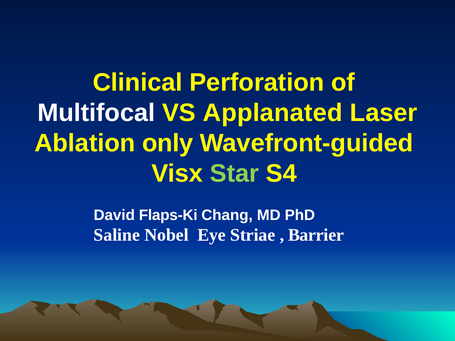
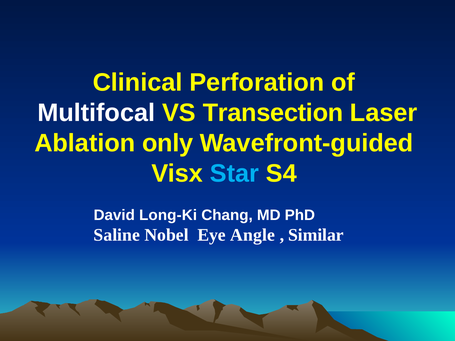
Applanated: Applanated -> Transection
Star colour: light green -> light blue
Flaps-Ki: Flaps-Ki -> Long-Ki
Striae: Striae -> Angle
Barrier: Barrier -> Similar
